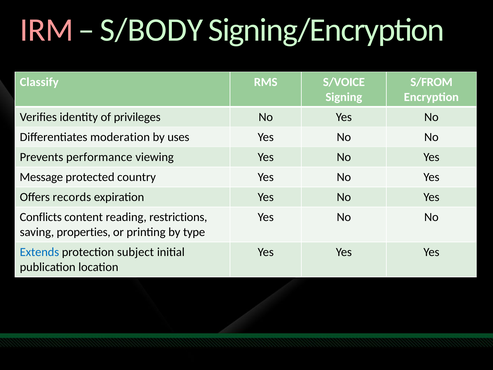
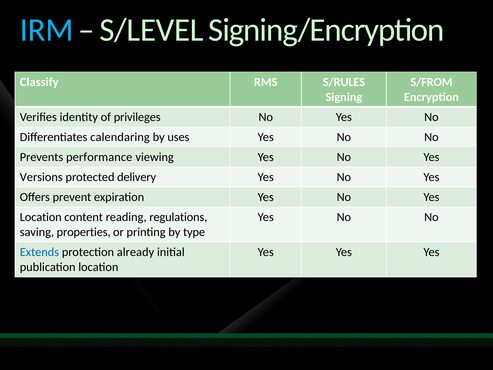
IRM colour: pink -> light blue
S/BODY: S/BODY -> S/LEVEL
S/VOICE: S/VOICE -> S/RULES
moderation: moderation -> calendaring
Message: Message -> Versions
country: country -> delivery
records: records -> prevent
Conflicts at (41, 217): Conflicts -> Location
restrictions: restrictions -> regulations
subject: subject -> already
